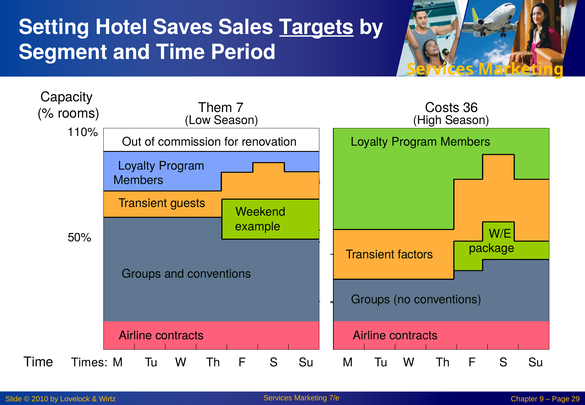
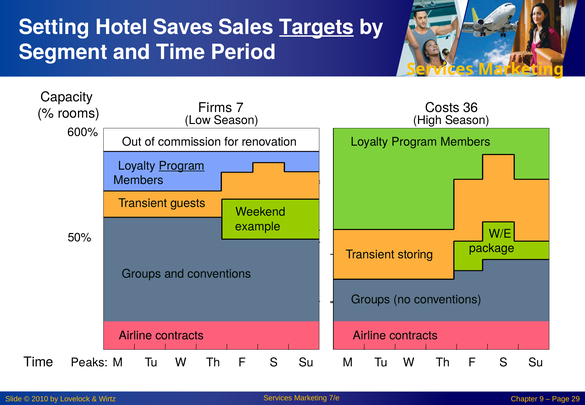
Them: Them -> Firms
110%: 110% -> 600%
Program at (182, 166) underline: none -> present
factors: factors -> storing
Times: Times -> Peaks
